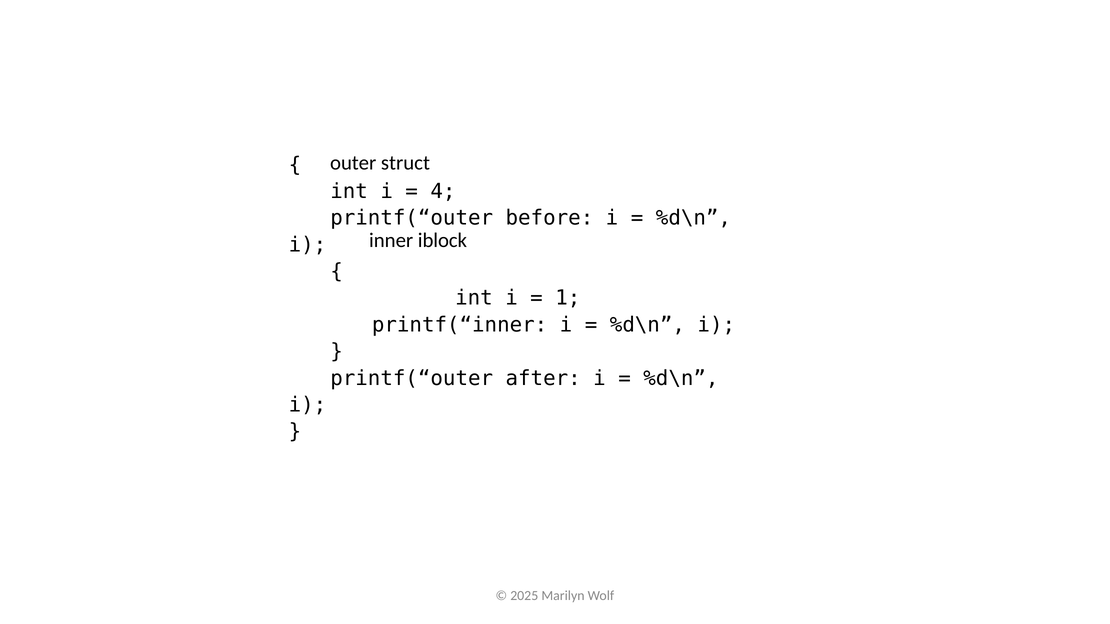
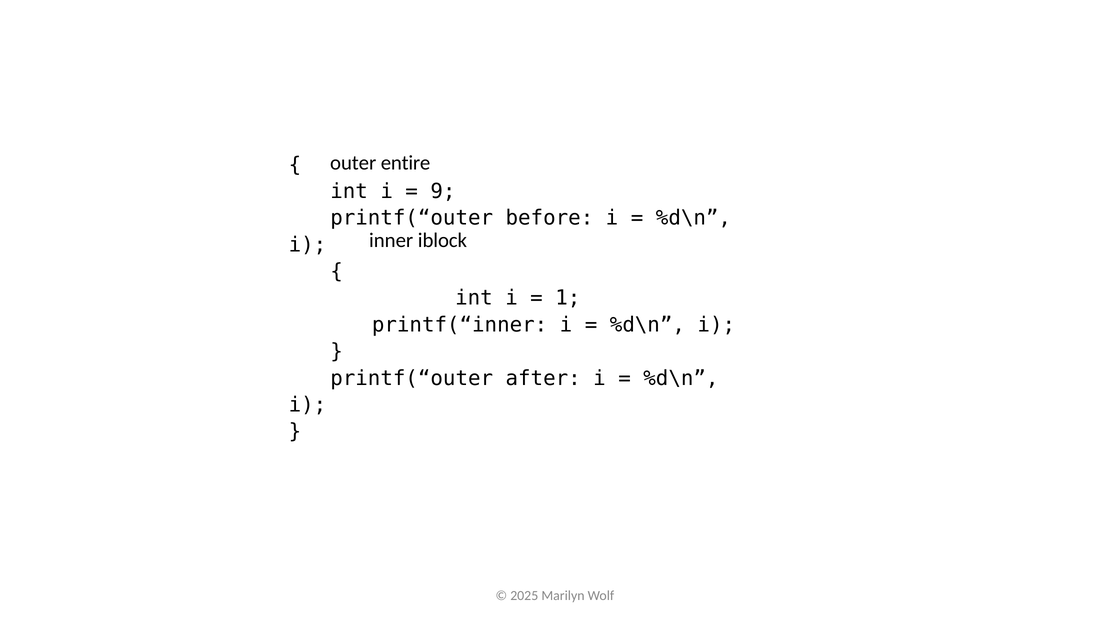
struct: struct -> entire
4: 4 -> 9
